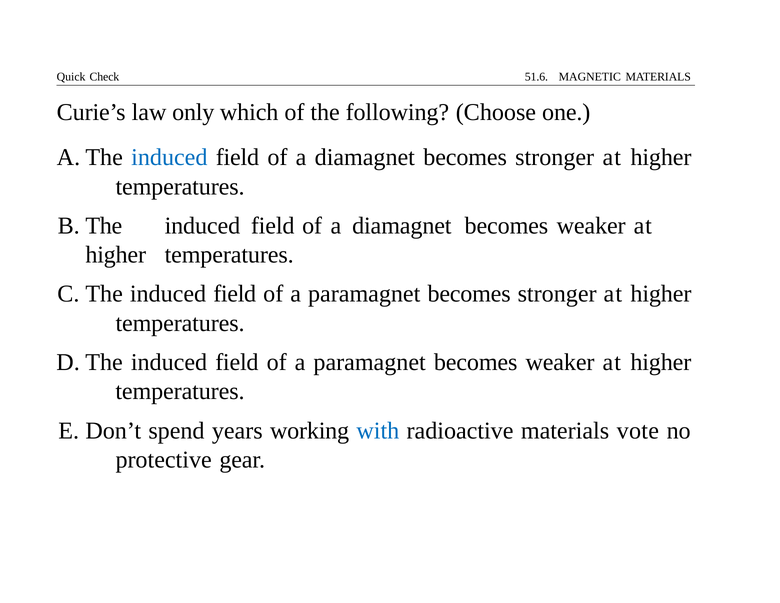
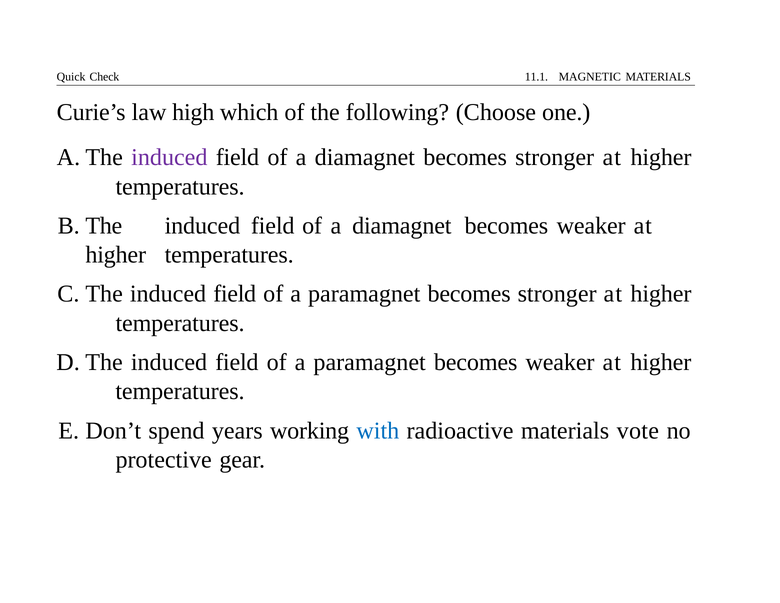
51.6: 51.6 -> 11.1
only: only -> high
induced at (169, 157) colour: blue -> purple
